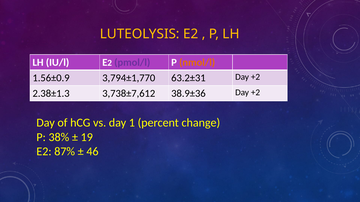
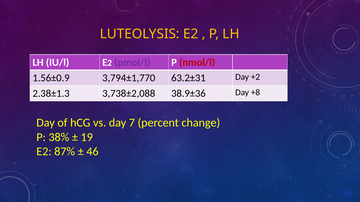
nmol/l colour: orange -> red
3,738±7,612: 3,738±7,612 -> 3,738±2,088
38.9±36 Day +2: +2 -> +8
1: 1 -> 7
